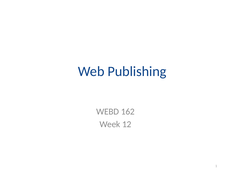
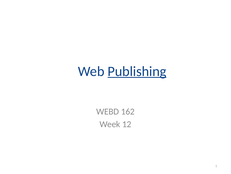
Publishing underline: none -> present
